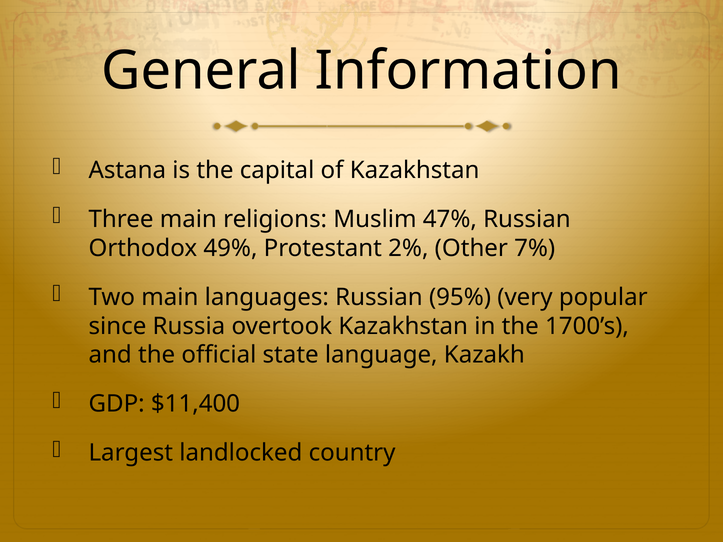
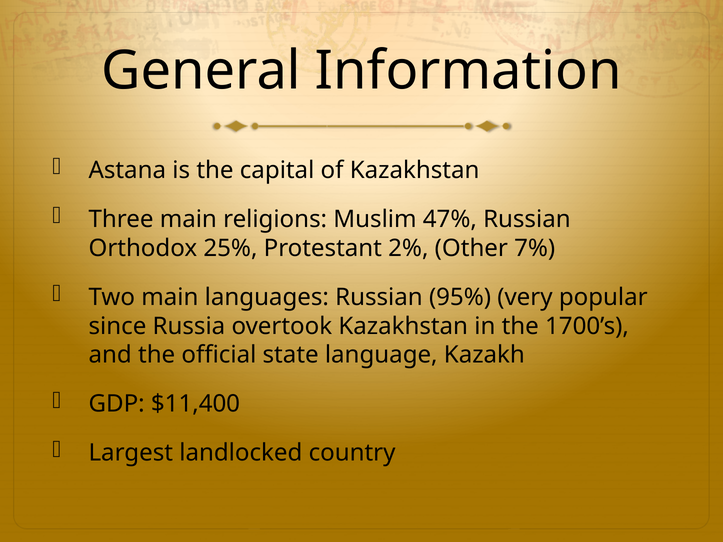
49%: 49% -> 25%
